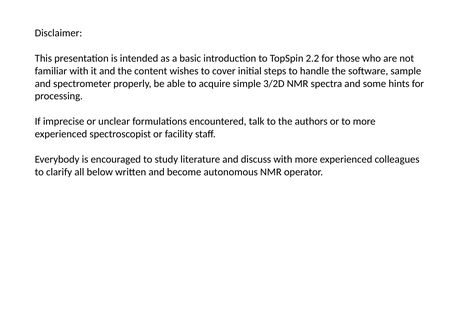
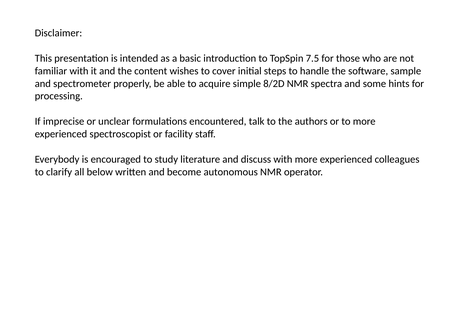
2.2: 2.2 -> 7.5
3/2D: 3/2D -> 8/2D
